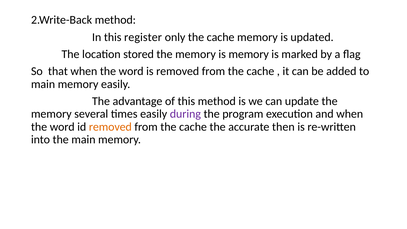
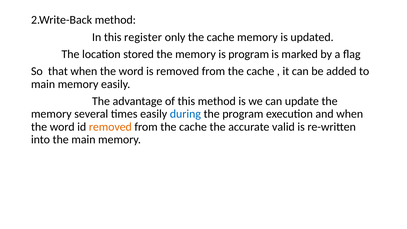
is memory: memory -> program
during colour: purple -> blue
then: then -> valid
